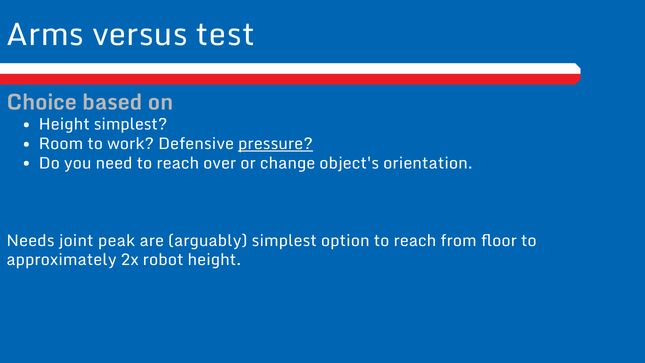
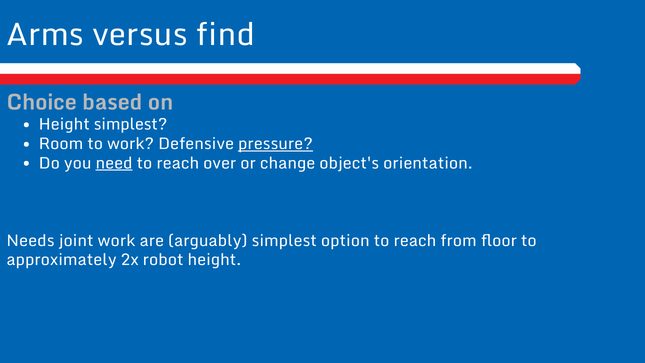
test: test -> find
need underline: none -> present
joint peak: peak -> work
